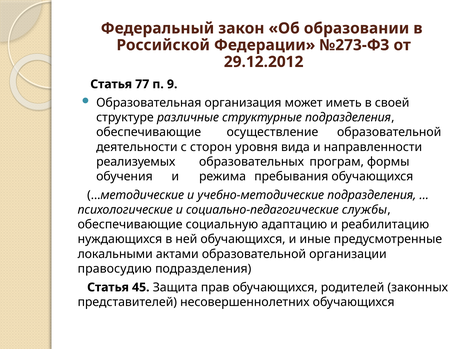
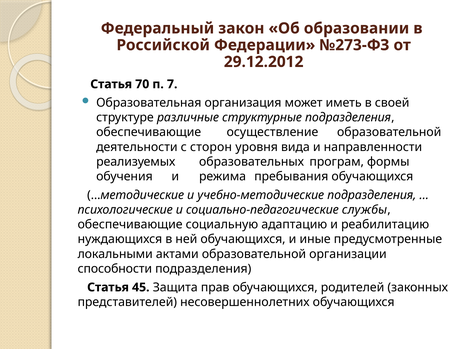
77: 77 -> 70
9: 9 -> 7
правосудию: правосудию -> способности
